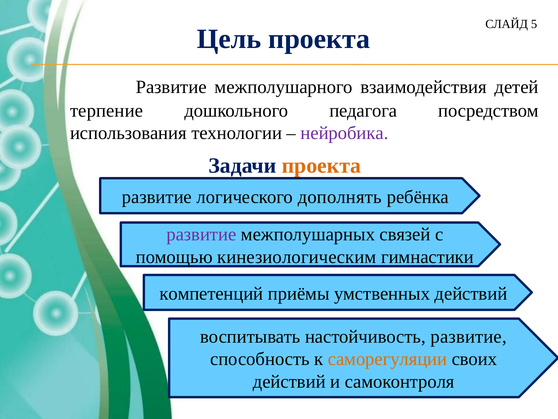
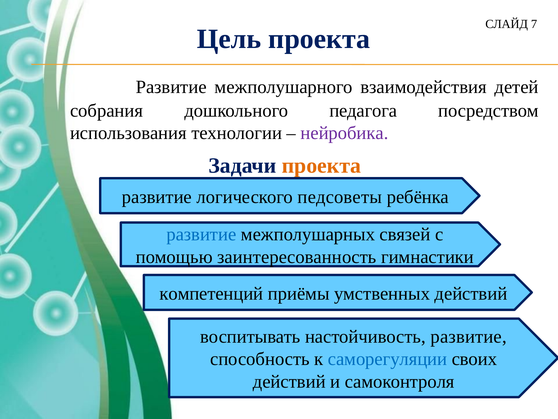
5: 5 -> 7
терпение: терпение -> собрания
дополнять: дополнять -> педсоветы
развитие at (201, 234) colour: purple -> blue
кинезиологическим: кинезиологическим -> заинтересованность
саморегуляции colour: orange -> blue
